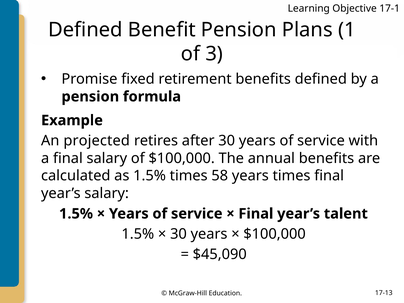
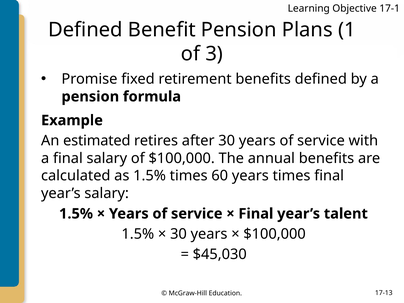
projected: projected -> estimated
58: 58 -> 60
$45,090: $45,090 -> $45,030
